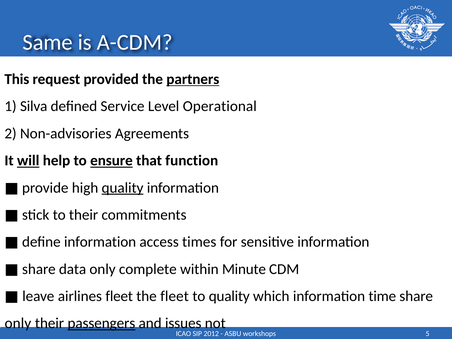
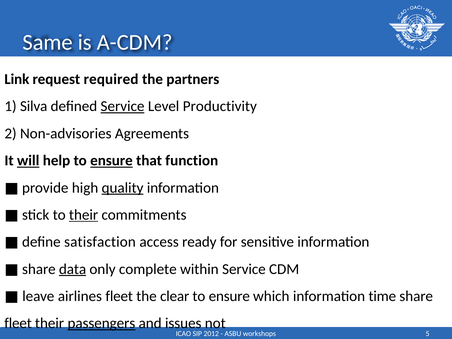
This: This -> Link
provided: provided -> required
partners underline: present -> none
Service at (123, 106) underline: none -> present
Operational: Operational -> Productivity
their at (84, 215) underline: none -> present
information at (100, 242): information -> satisfaction
times: times -> ready
data underline: none -> present
within Minute: Minute -> Service
the fleet: fleet -> clear
quality at (229, 296): quality -> ensure
only at (18, 323): only -> fleet
